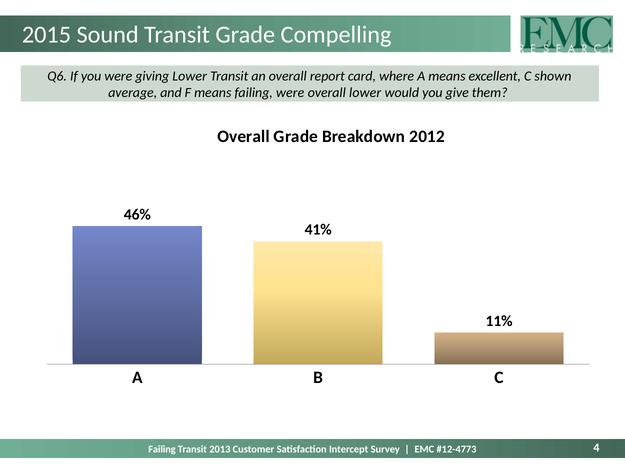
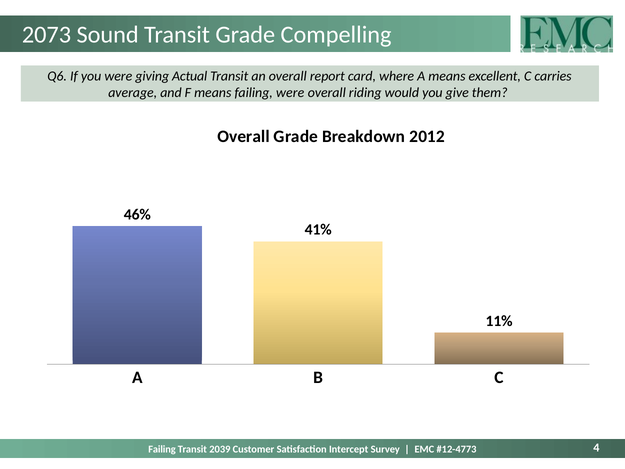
2015: 2015 -> 2073
giving Lower: Lower -> Actual
shown: shown -> carries
overall lower: lower -> riding
2013: 2013 -> 2039
